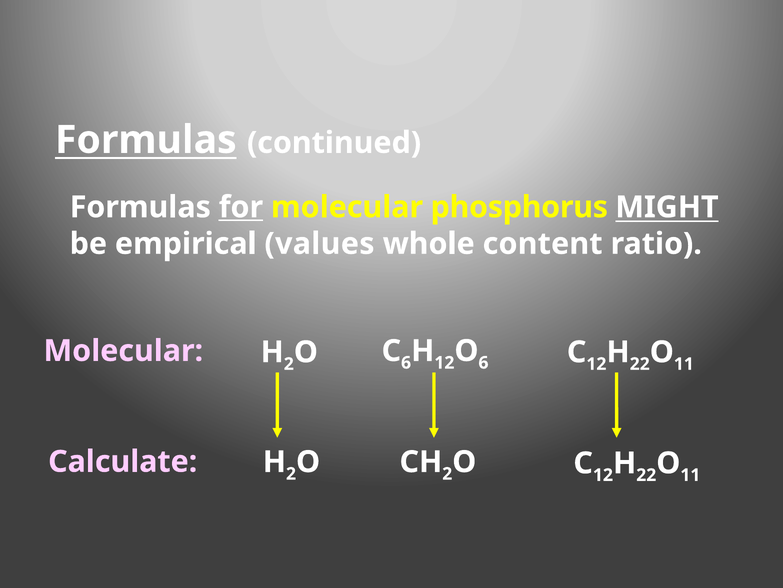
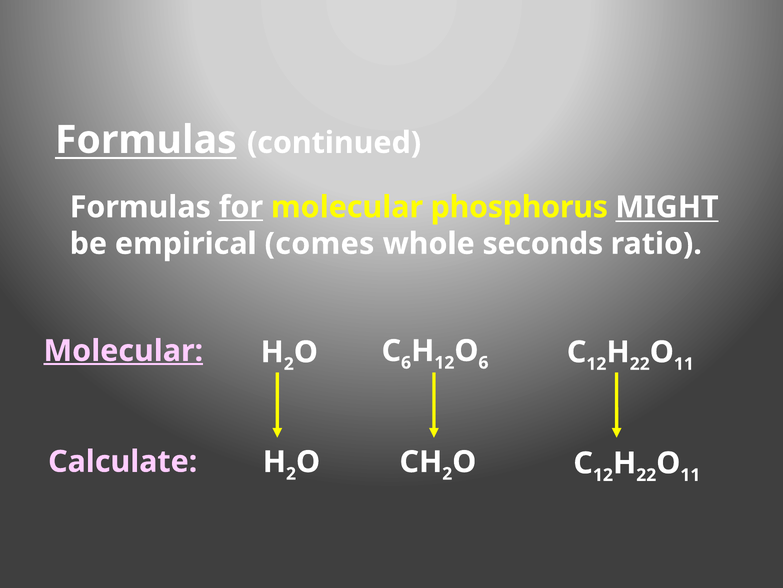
values: values -> comes
content: content -> seconds
Molecular at (123, 350) underline: none -> present
